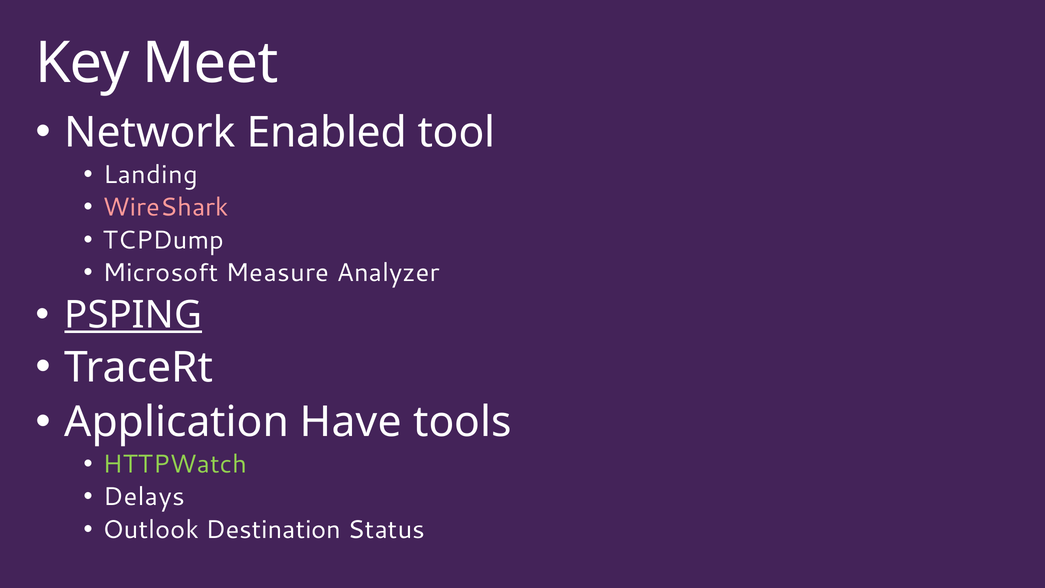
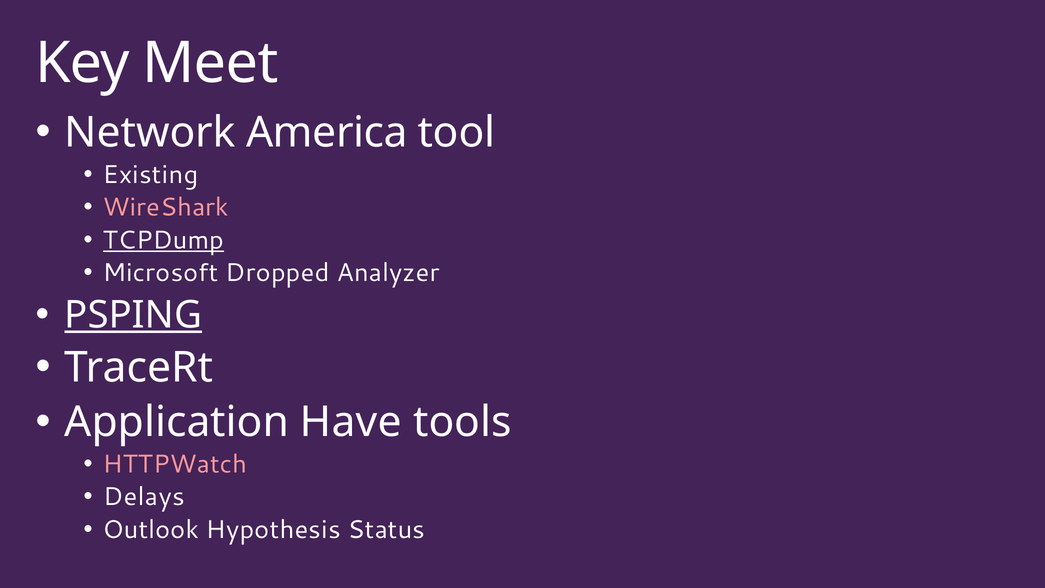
Enabled: Enabled -> America
Landing: Landing -> Existing
TCPDump underline: none -> present
Measure: Measure -> Dropped
HTTPWatch colour: light green -> pink
Destination: Destination -> Hypothesis
